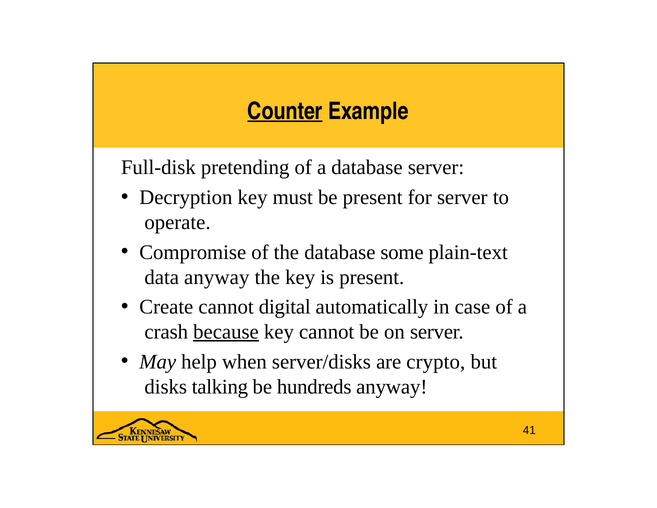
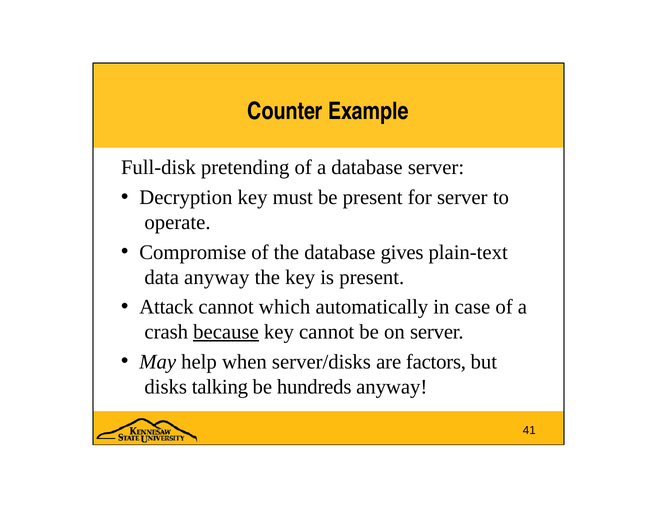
Counter underline: present -> none
some: some -> gives
Create: Create -> Attack
digital: digital -> which
crypto: crypto -> factors
